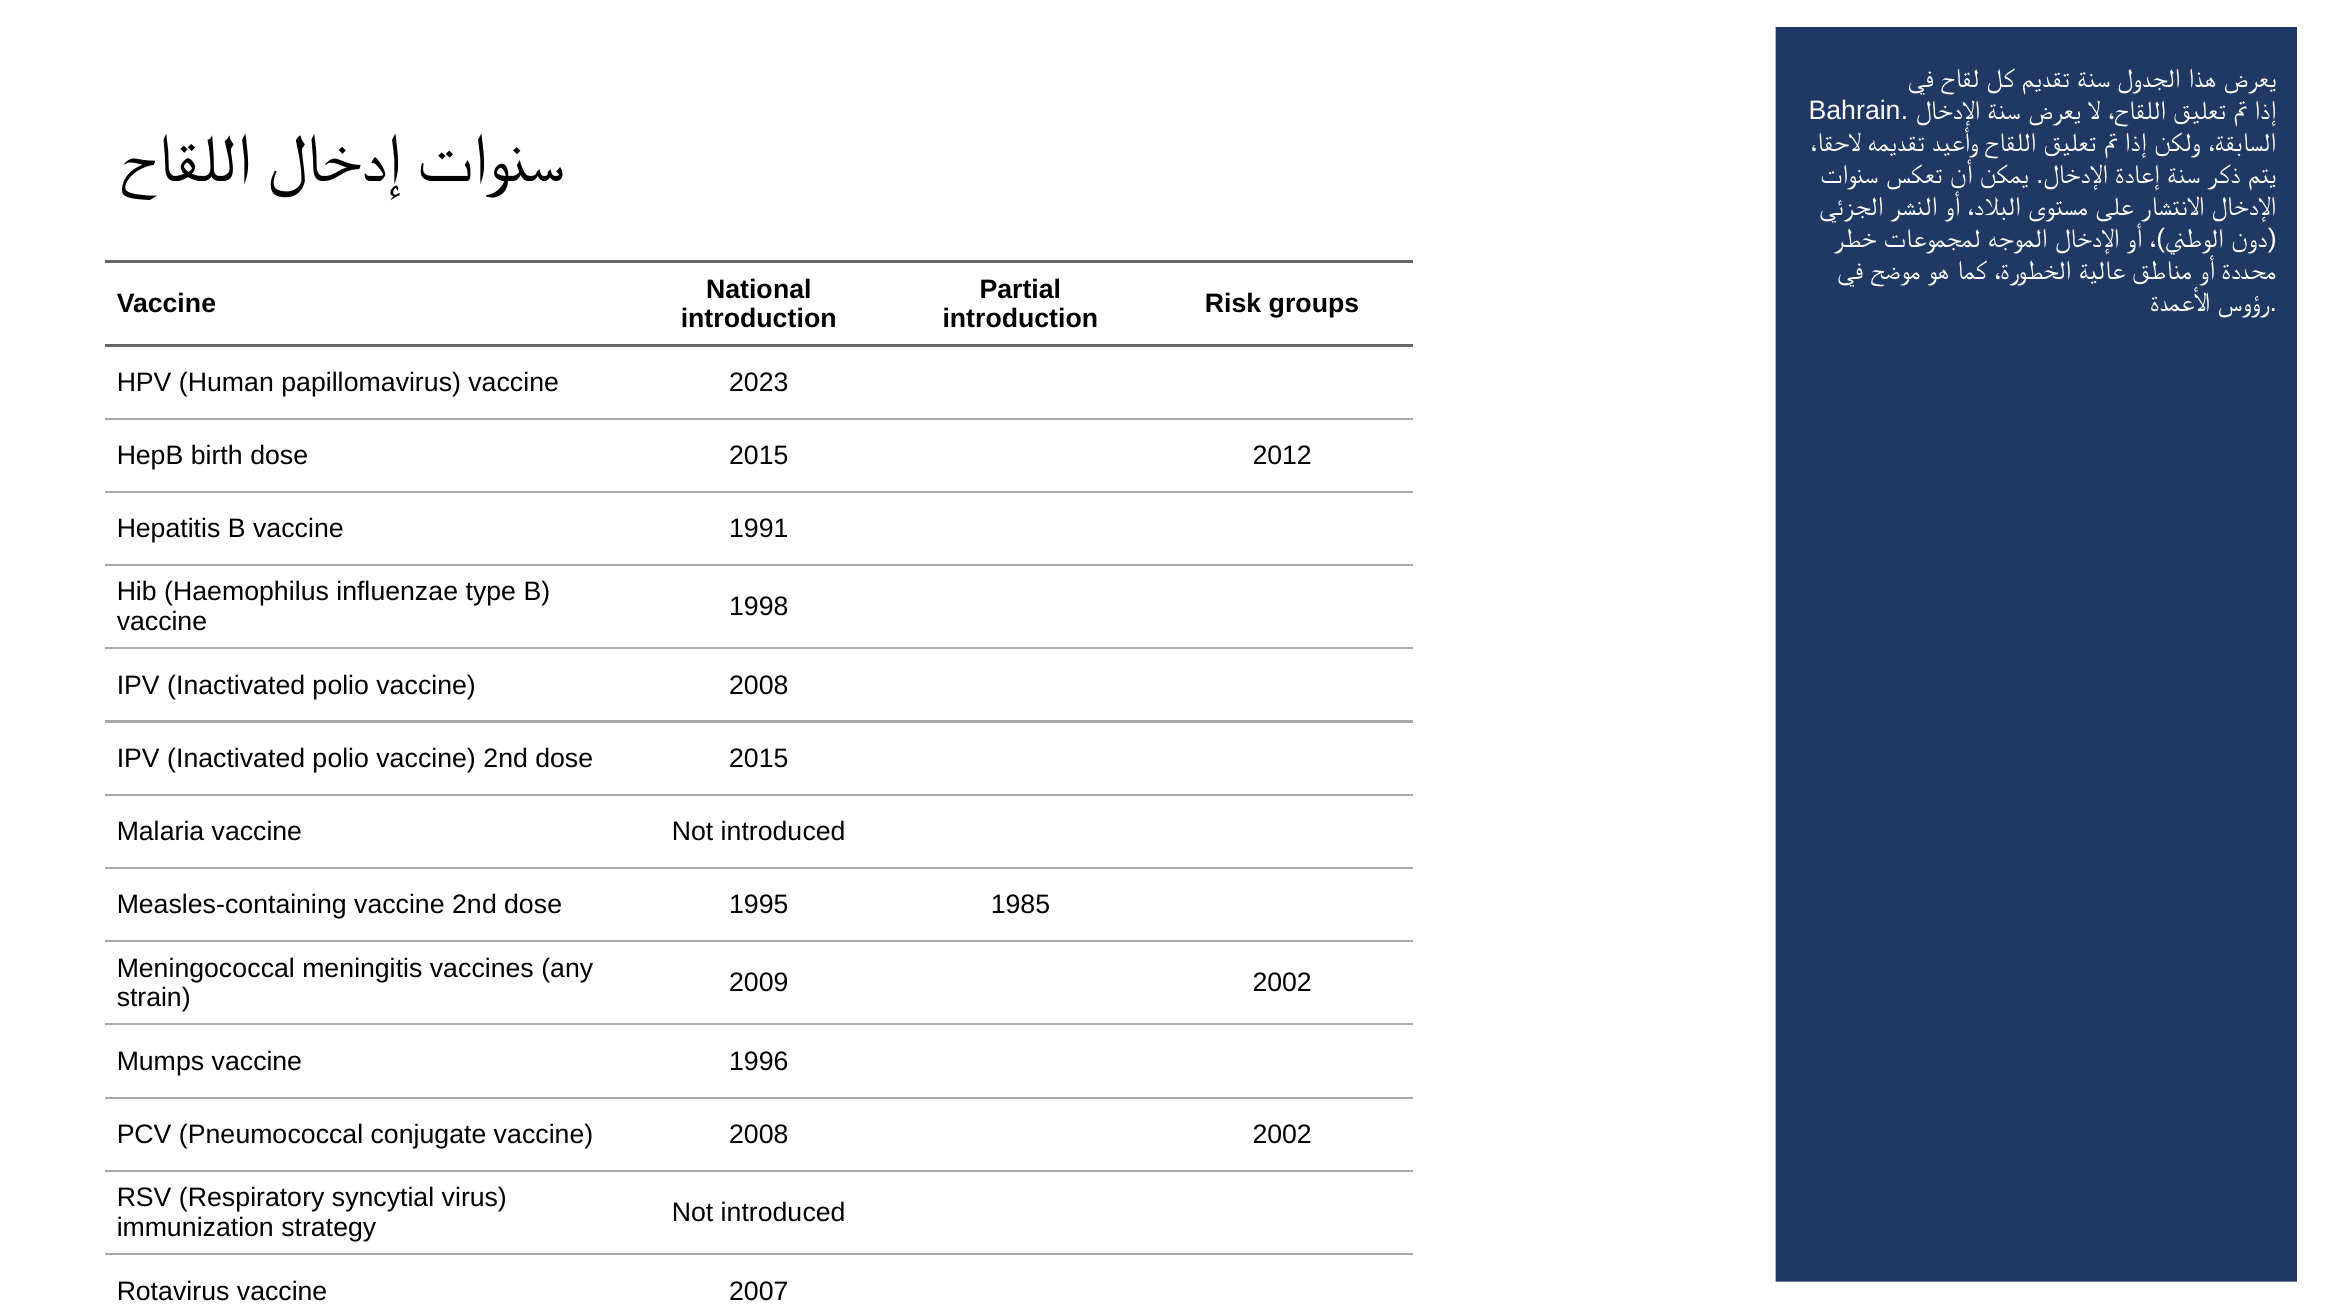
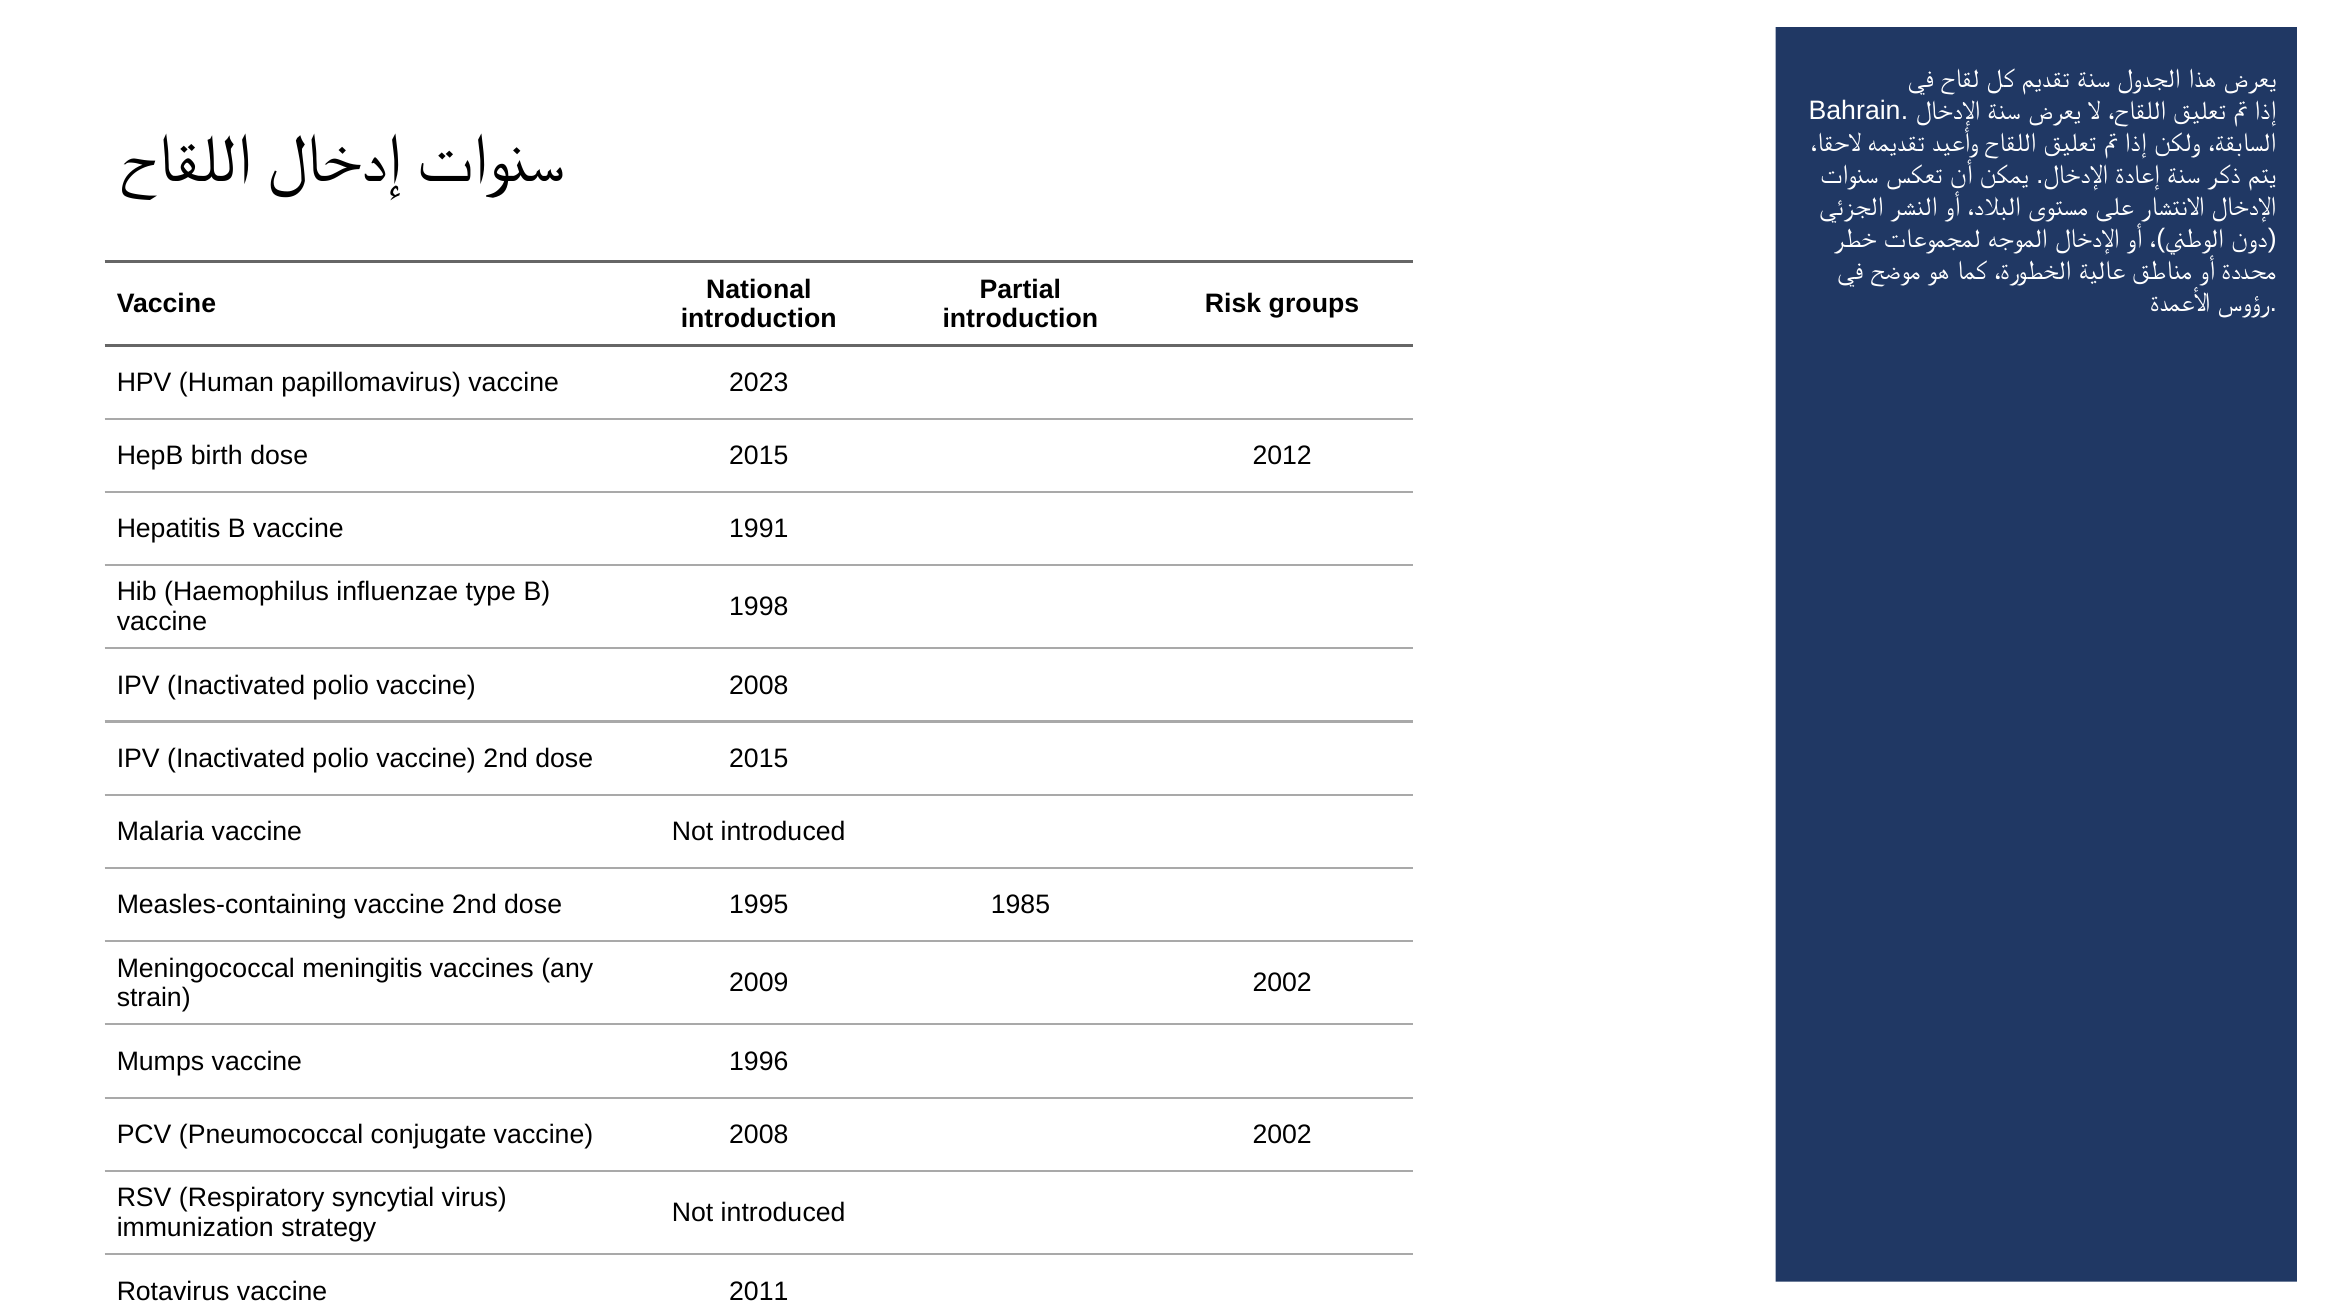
2007: 2007 -> 2011
